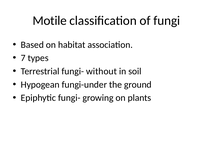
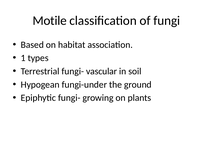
7: 7 -> 1
without: without -> vascular
